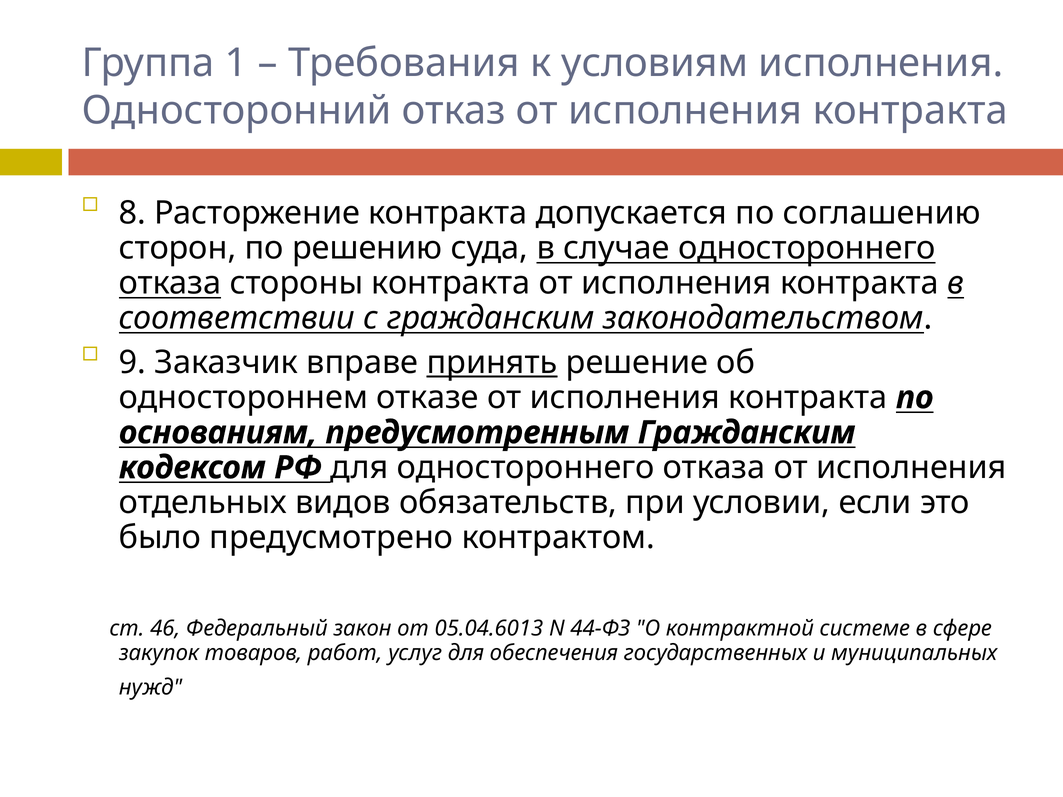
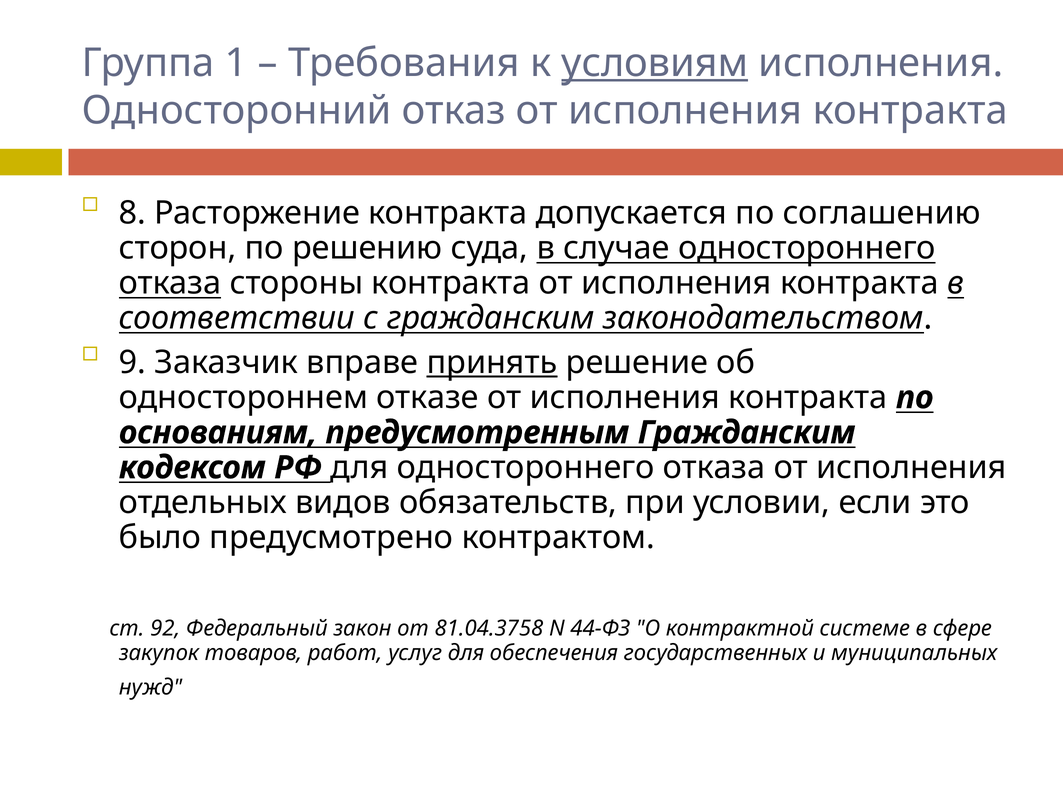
условиям underline: none -> present
46: 46 -> 92
05.04.6013: 05.04.6013 -> 81.04.3758
